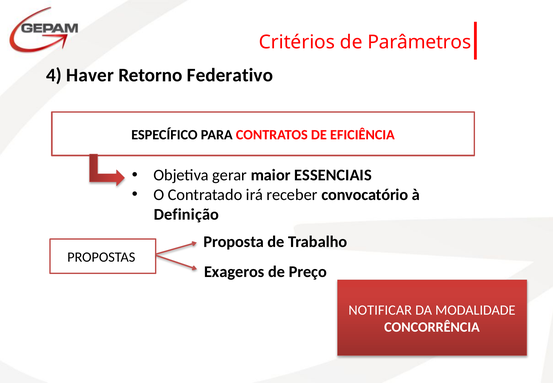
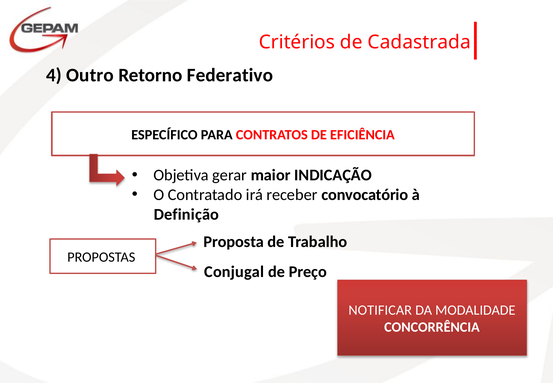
Parâmetros: Parâmetros -> Cadastrada
Haver: Haver -> Outro
ESSENCIAIS: ESSENCIAIS -> INDICAÇÃO
Exageros: Exageros -> Conjugal
